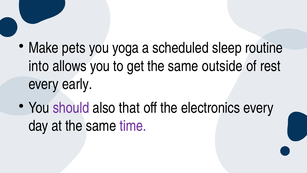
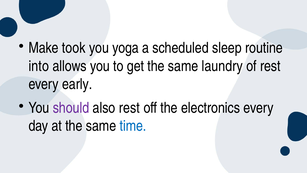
pets: pets -> took
outside: outside -> laundry
also that: that -> rest
time colour: purple -> blue
